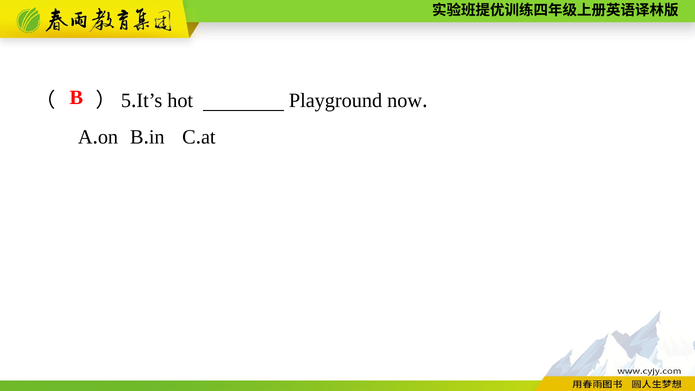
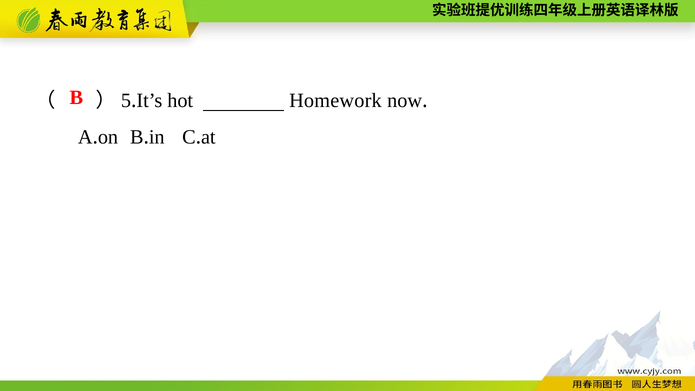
Playground: Playground -> Homework
